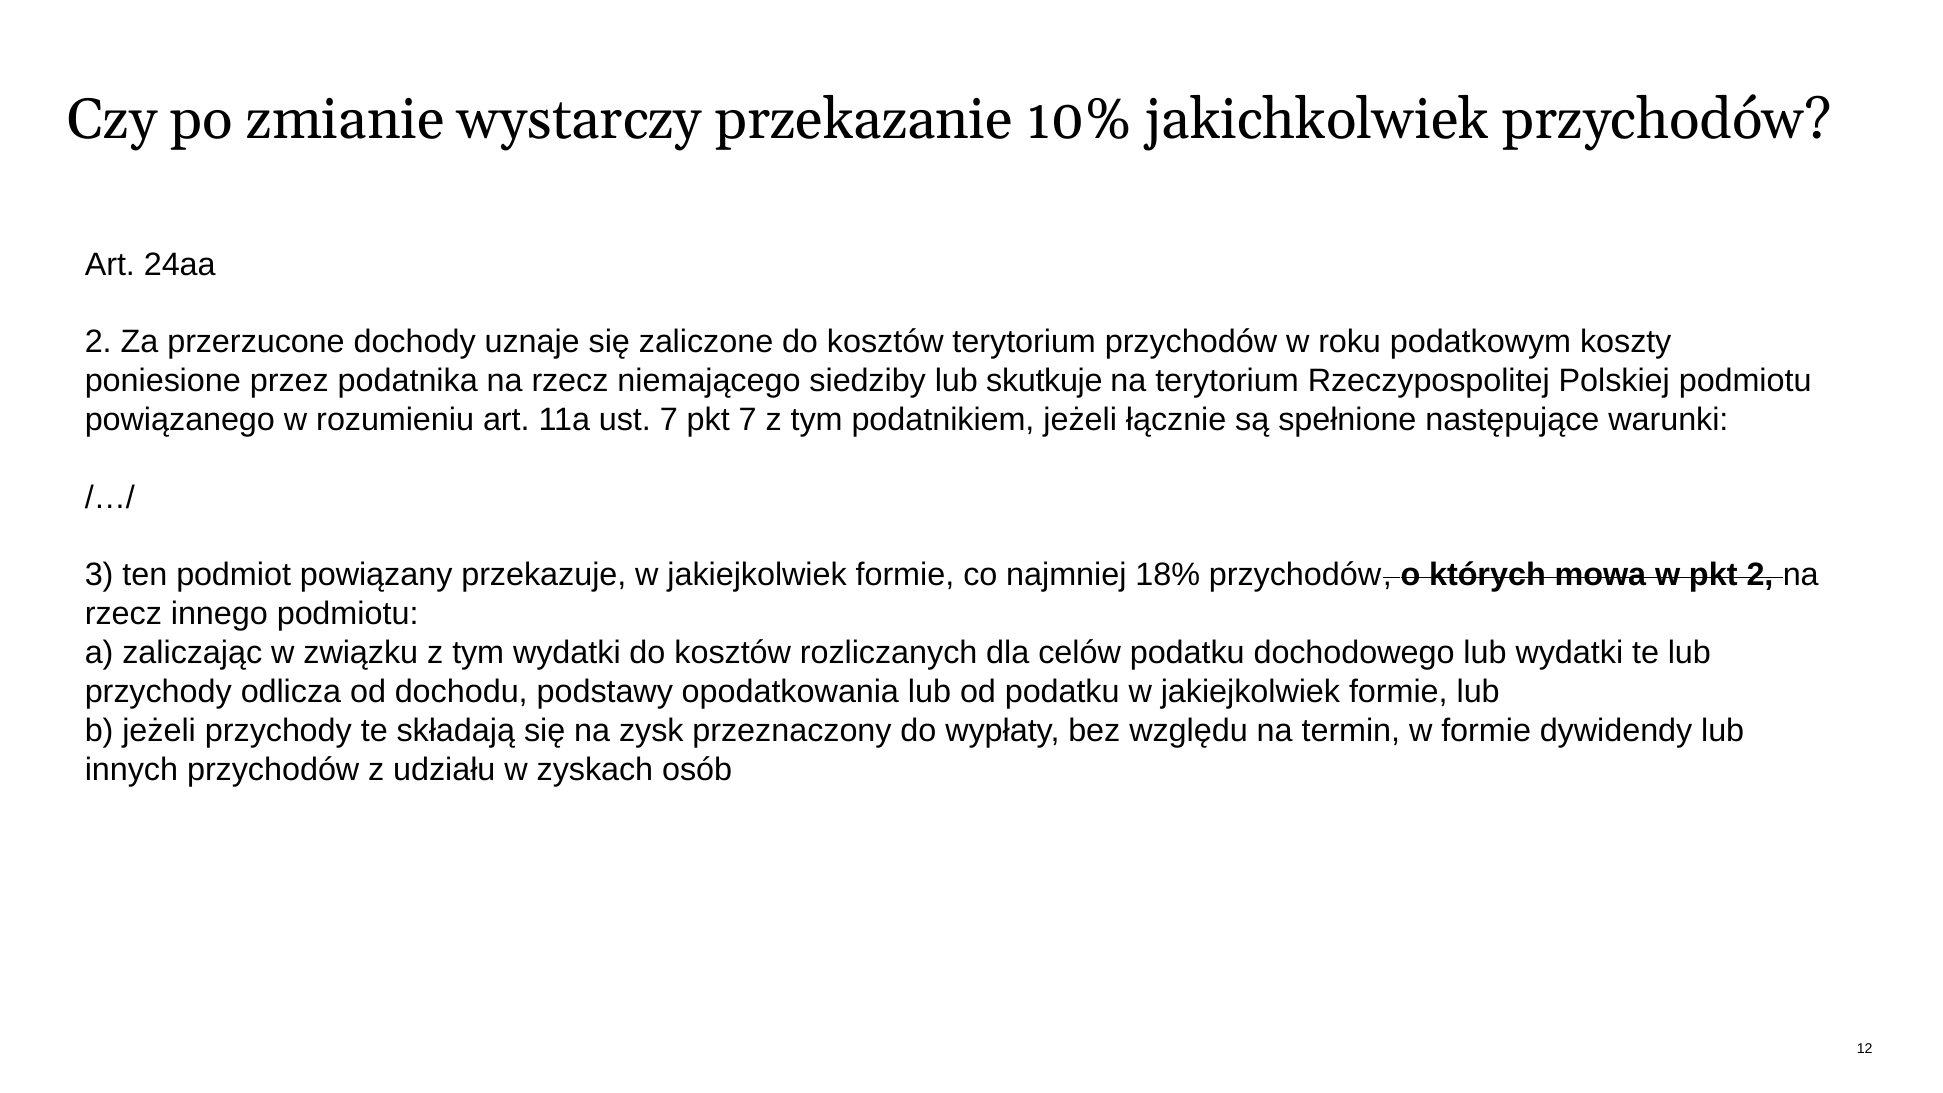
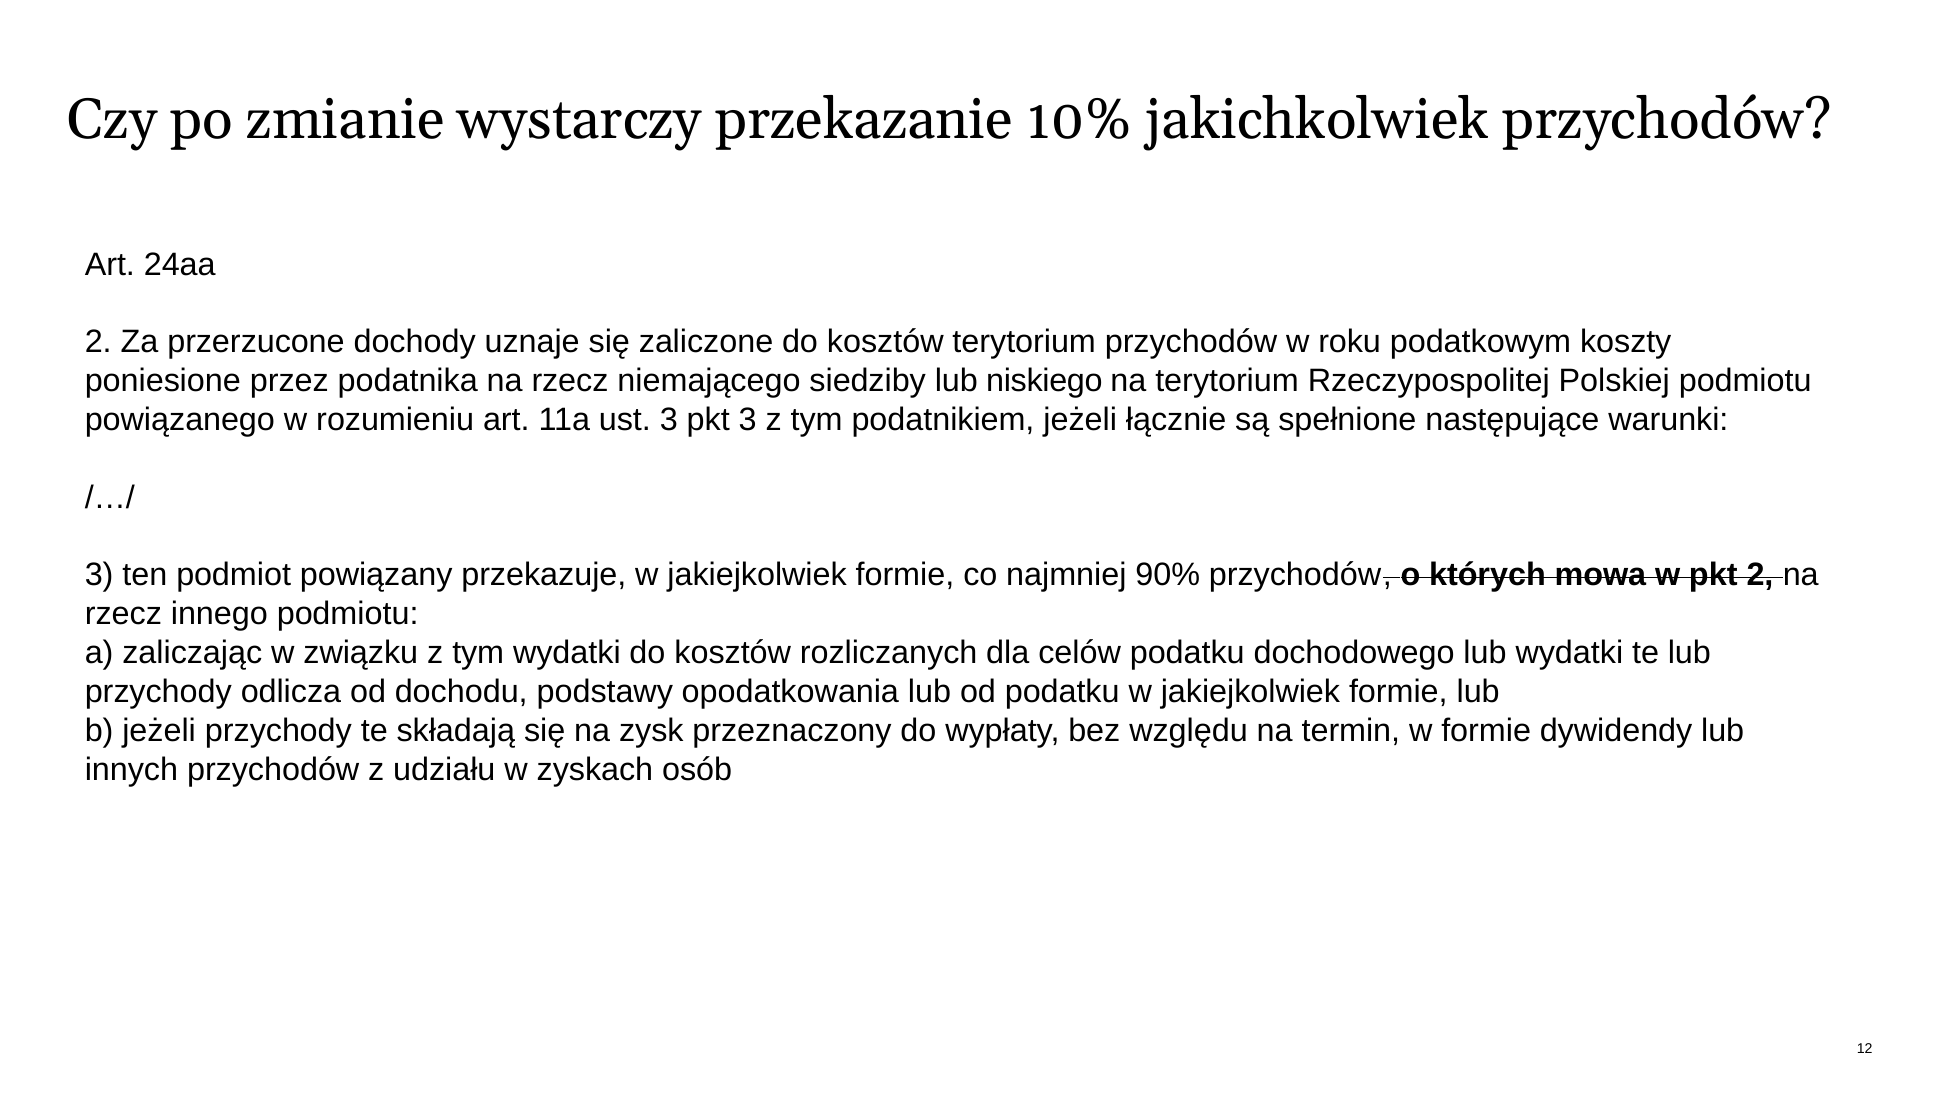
skutkuje: skutkuje -> niskiego
ust 7: 7 -> 3
pkt 7: 7 -> 3
18%: 18% -> 90%
